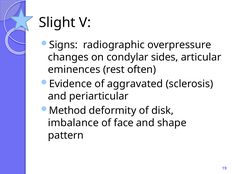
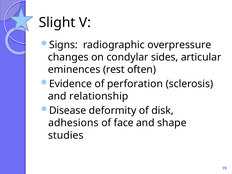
aggravated: aggravated -> perforation
periarticular: periarticular -> relationship
Method: Method -> Disease
imbalance: imbalance -> adhesions
pattern: pattern -> studies
